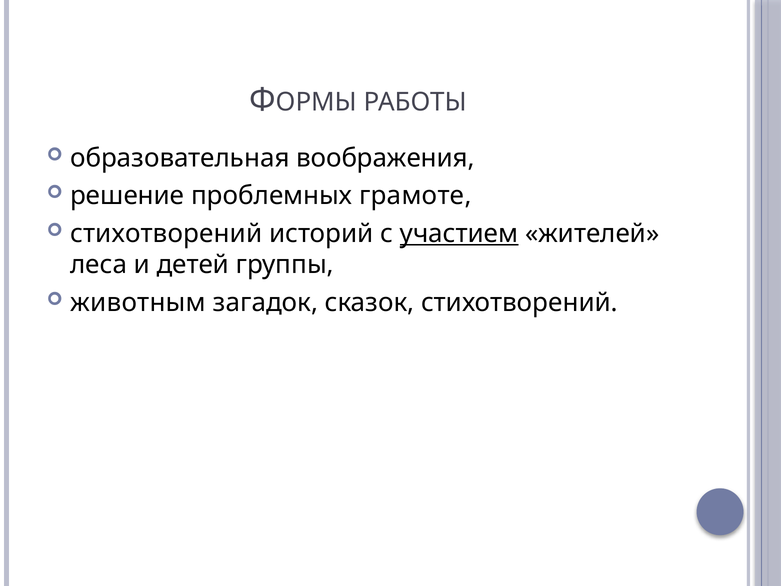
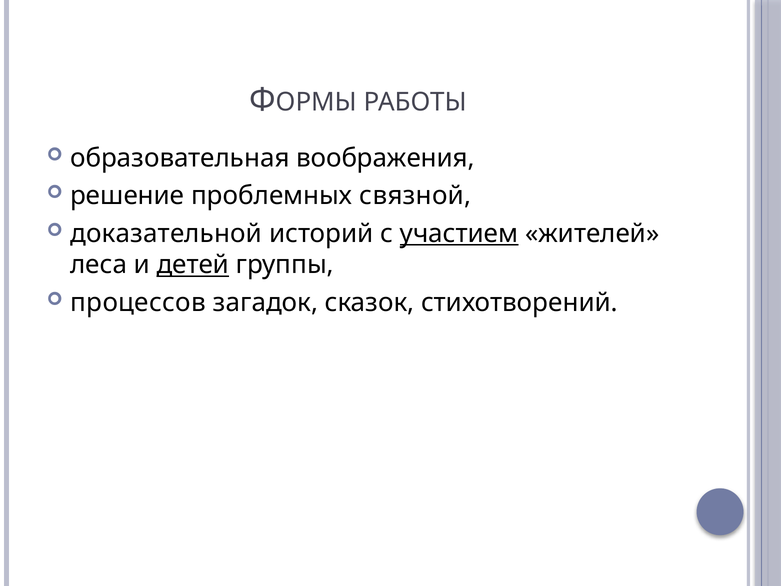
грамоте: грамоте -> связной
стихотворений at (166, 233): стихотворений -> доказательной
детей underline: none -> present
животным: животным -> процессов
